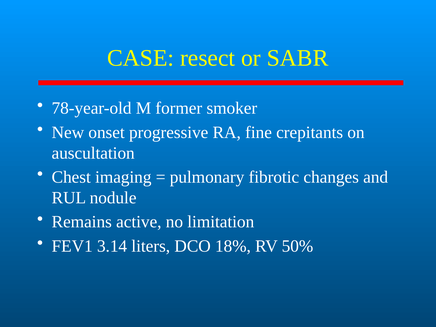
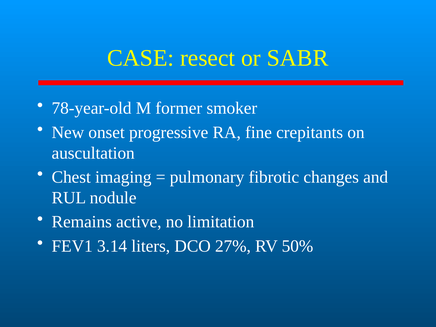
18%: 18% -> 27%
